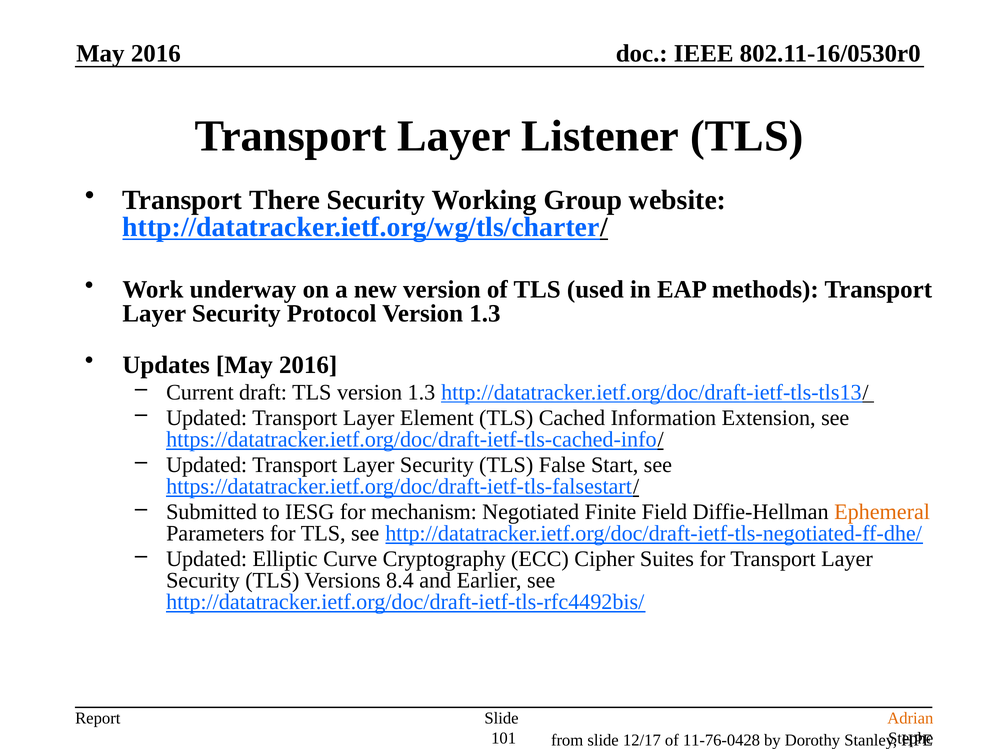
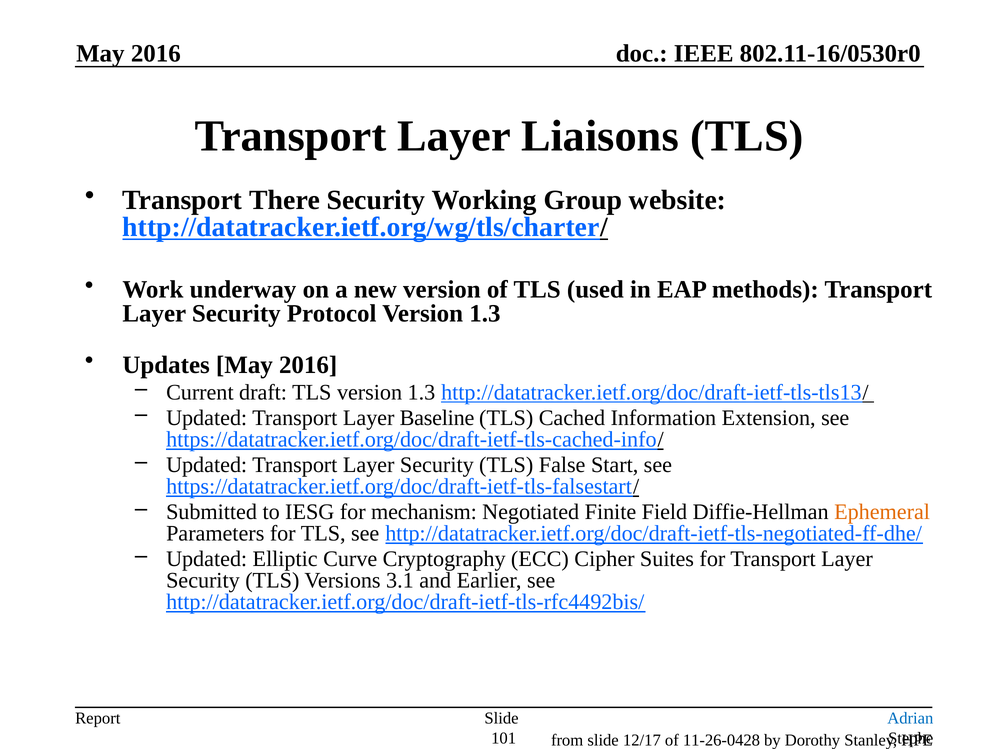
Listener: Listener -> Liaisons
Element: Element -> Baseline
8.4: 8.4 -> 3.1
Adrian colour: orange -> blue
11-76-0428: 11-76-0428 -> 11-26-0428
